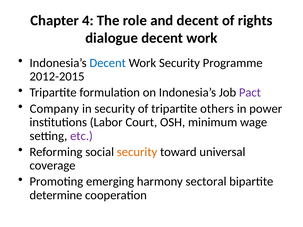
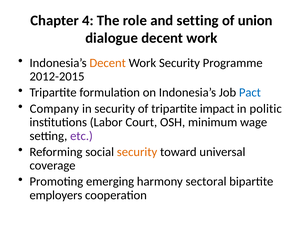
and decent: decent -> setting
rights: rights -> union
Decent at (108, 63) colour: blue -> orange
Pact colour: purple -> blue
others: others -> impact
power: power -> politic
determine: determine -> employers
